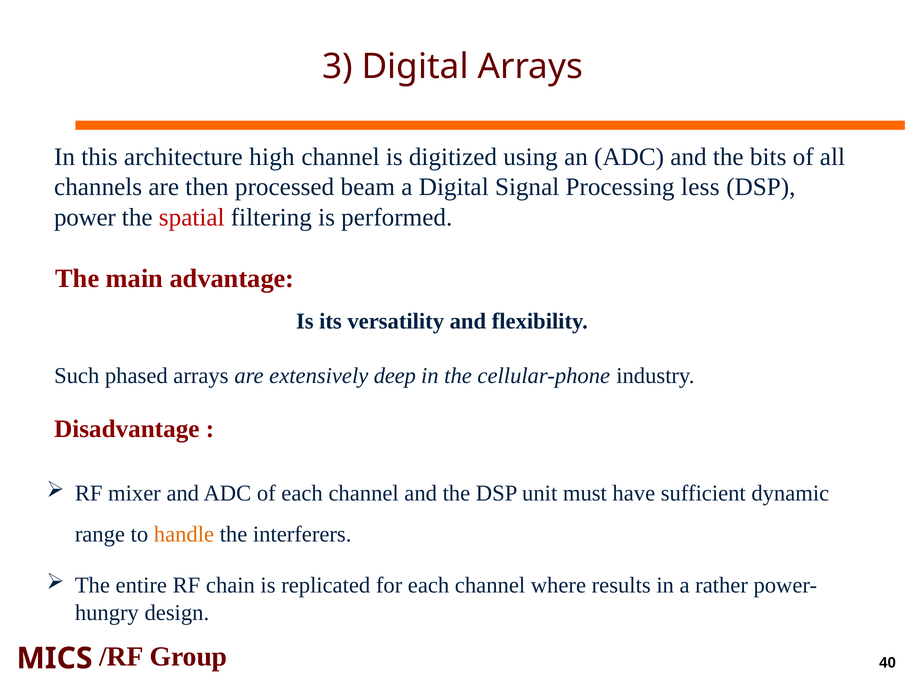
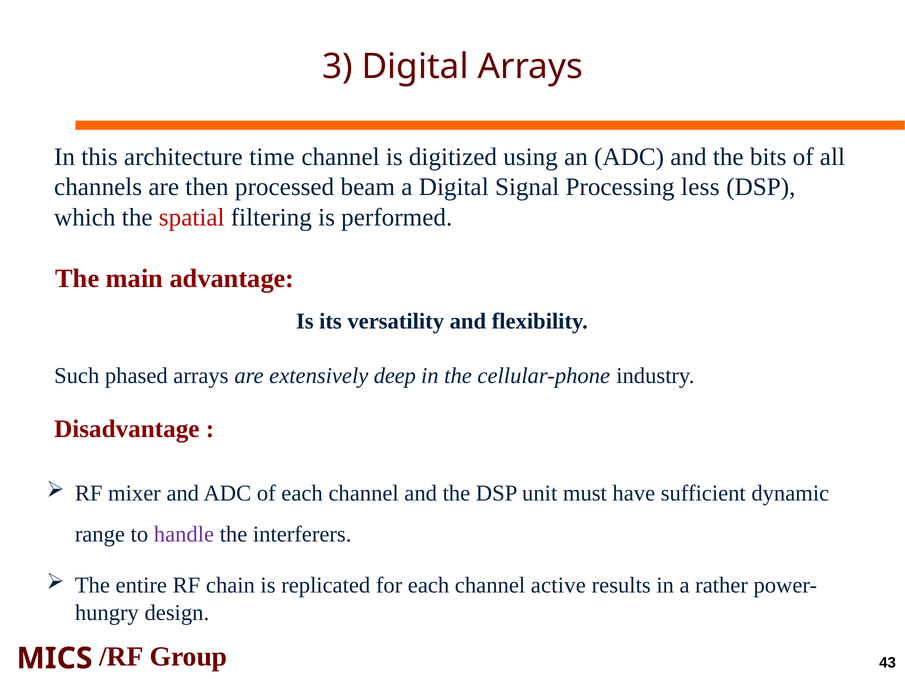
high: high -> time
power: power -> which
handle colour: orange -> purple
where: where -> active
40: 40 -> 43
